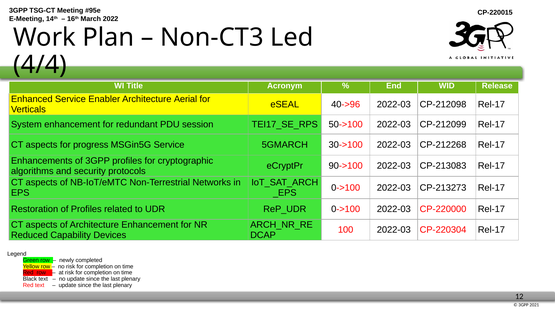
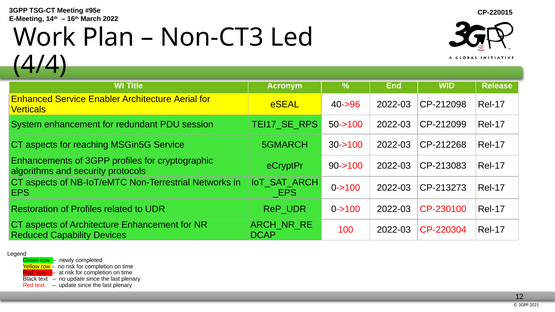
progress: progress -> reaching
CP-220000: CP-220000 -> CP-230100
